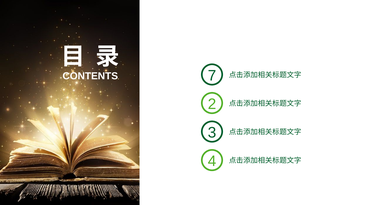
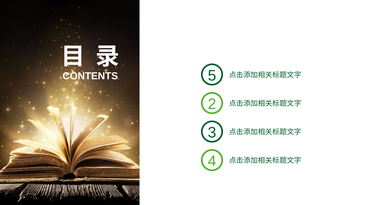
7: 7 -> 5
